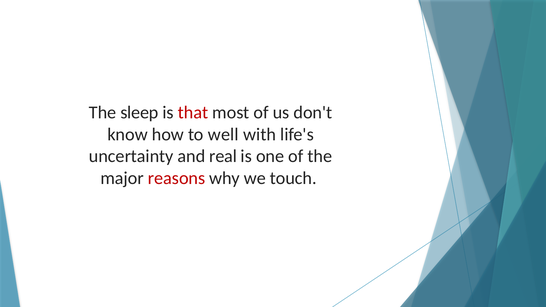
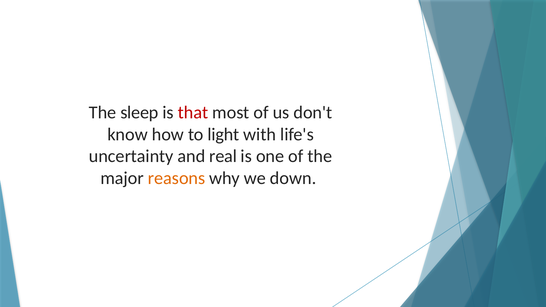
well: well -> light
reasons colour: red -> orange
touch: touch -> down
